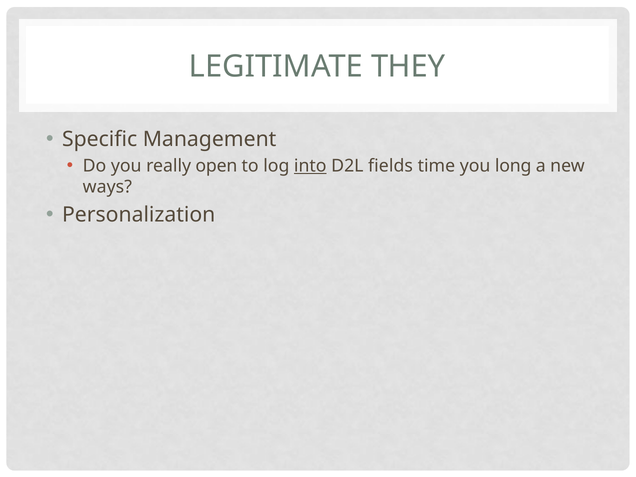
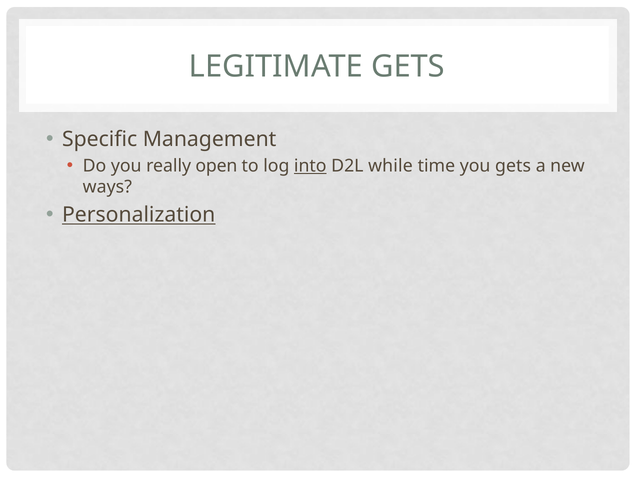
LEGITIMATE THEY: THEY -> GETS
fields: fields -> while
you long: long -> gets
Personalization underline: none -> present
